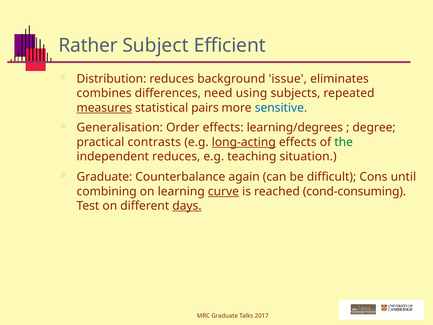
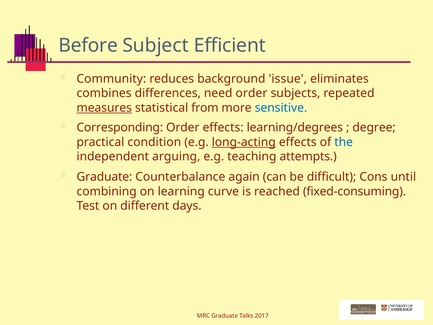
Rather: Rather -> Before
Distribution: Distribution -> Community
need using: using -> order
pairs: pairs -> from
Generalisation: Generalisation -> Corresponding
contrasts: contrasts -> condition
the colour: green -> blue
independent reduces: reduces -> arguing
situation: situation -> attempts
curve underline: present -> none
cond-consuming: cond-consuming -> fixed-consuming
days underline: present -> none
